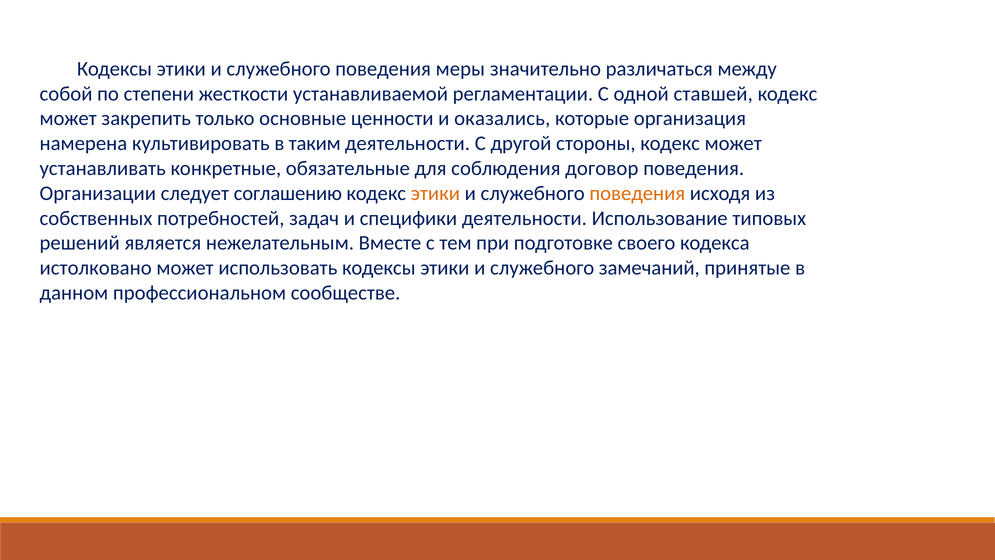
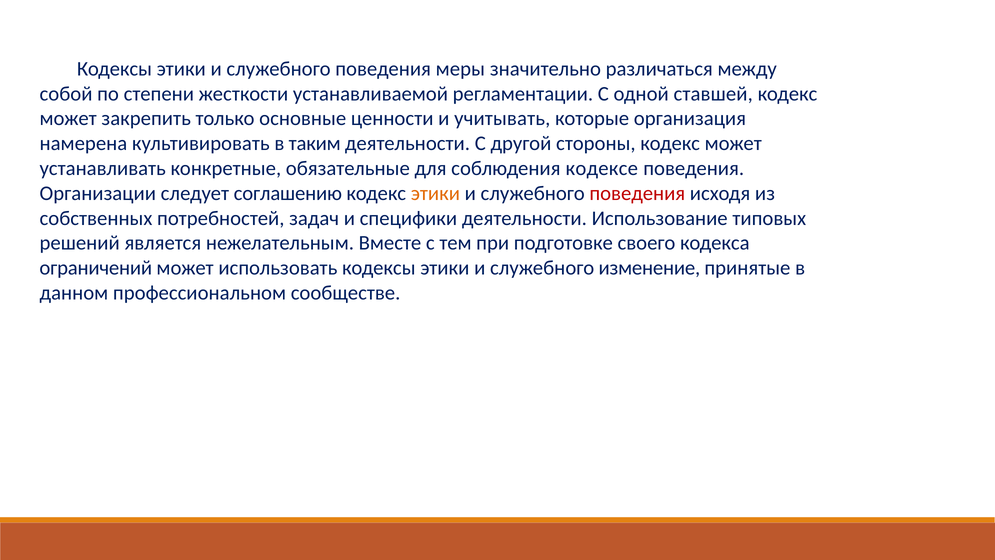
оказались: оказались -> учитывать
договор: договор -> кодексе
поведения at (637, 193) colour: orange -> red
истолковано: истолковано -> ограничений
замечаний: замечаний -> изменение
